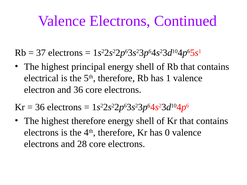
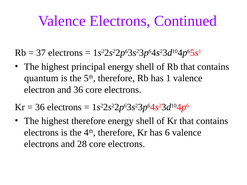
electrical: electrical -> quantum
0: 0 -> 6
